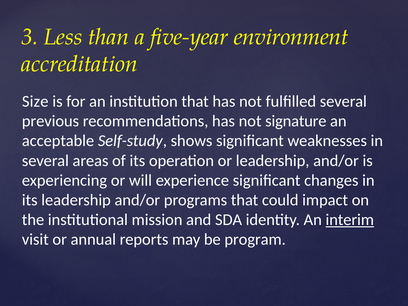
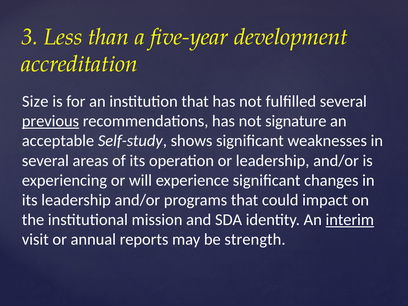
environment: environment -> development
previous underline: none -> present
program: program -> strength
